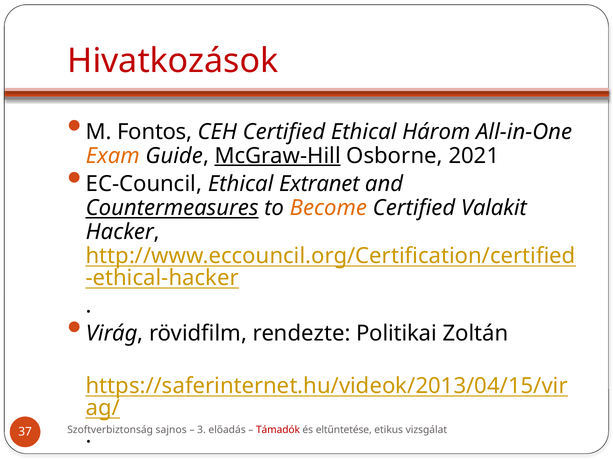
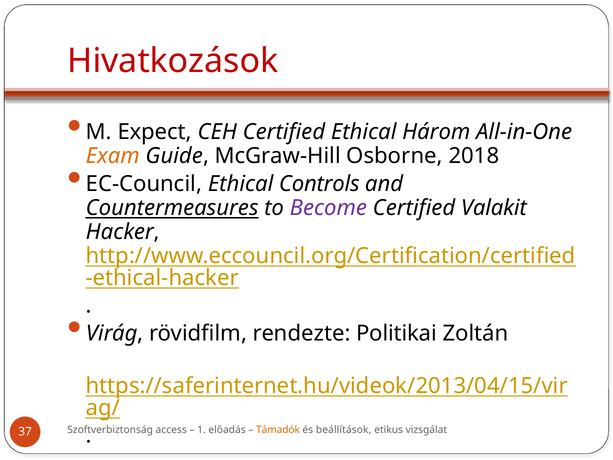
Fontos: Fontos -> Expect
McGraw-Hill underline: present -> none
2021: 2021 -> 2018
Extranet: Extranet -> Controls
Become colour: orange -> purple
sajnos: sajnos -> access
3: 3 -> 1
Támadók colour: red -> orange
eltűntetése: eltűntetése -> beállítások
